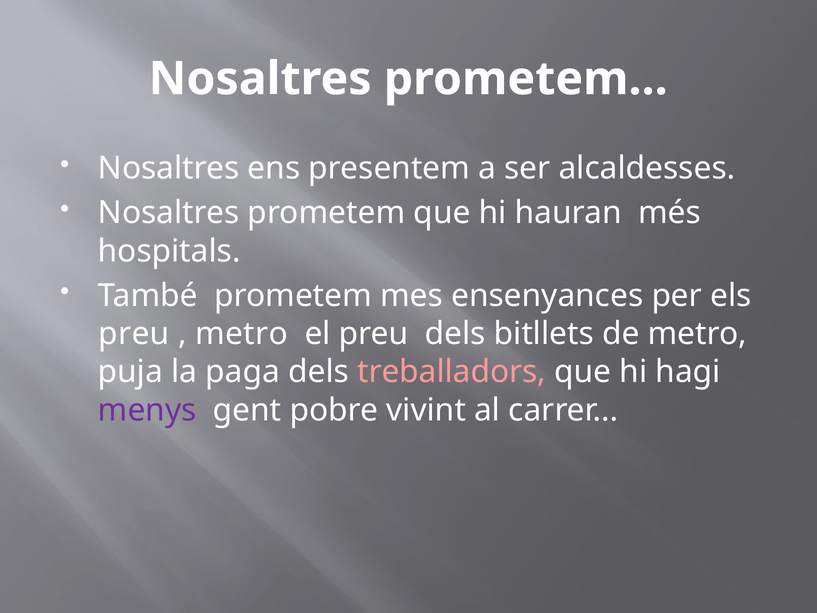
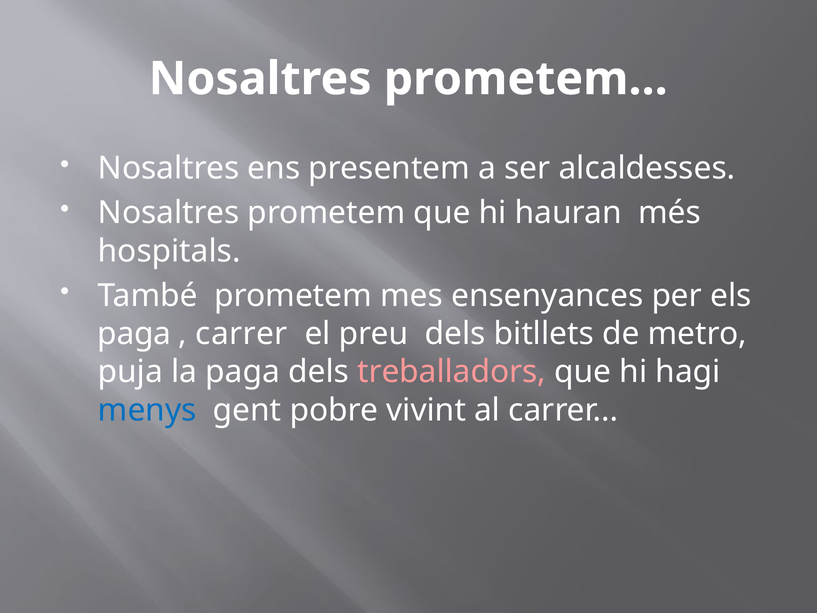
preu at (134, 334): preu -> paga
metro at (241, 334): metro -> carrer
menys colour: purple -> blue
